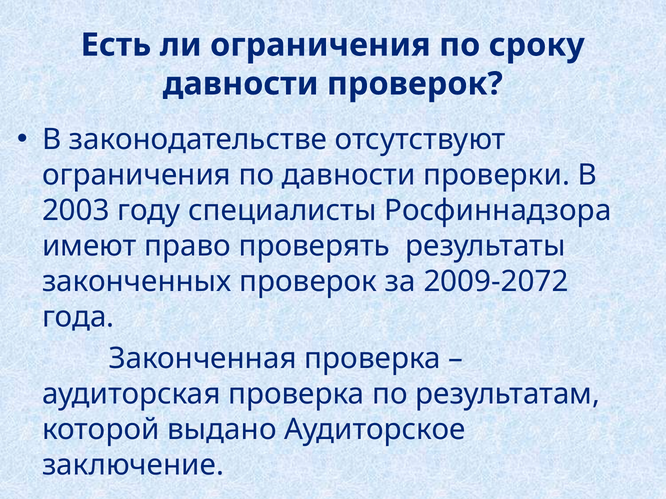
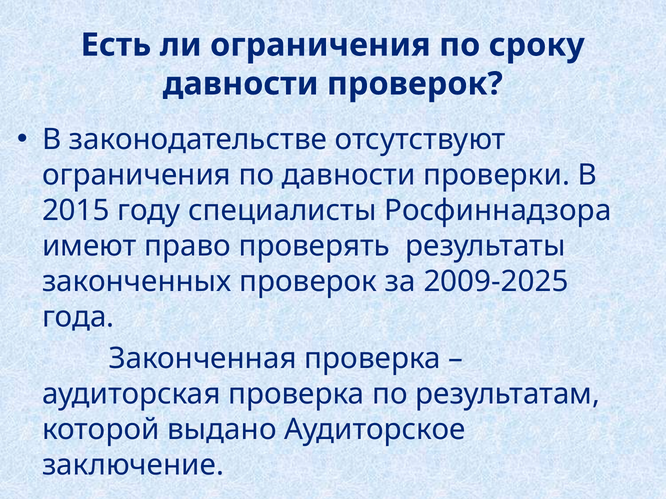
2003: 2003 -> 2015
2009-2072: 2009-2072 -> 2009-2025
